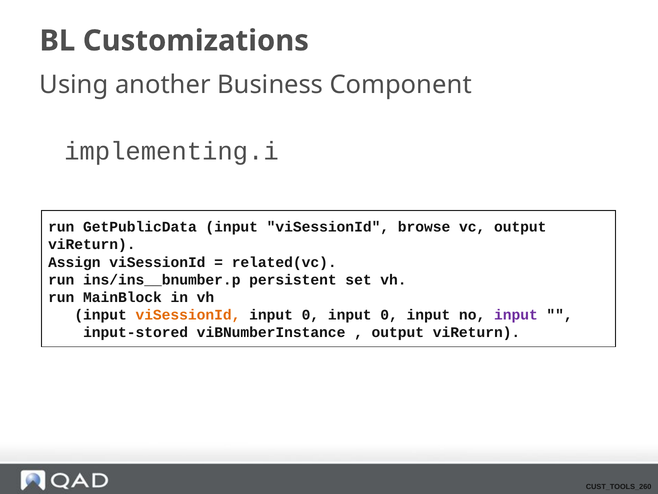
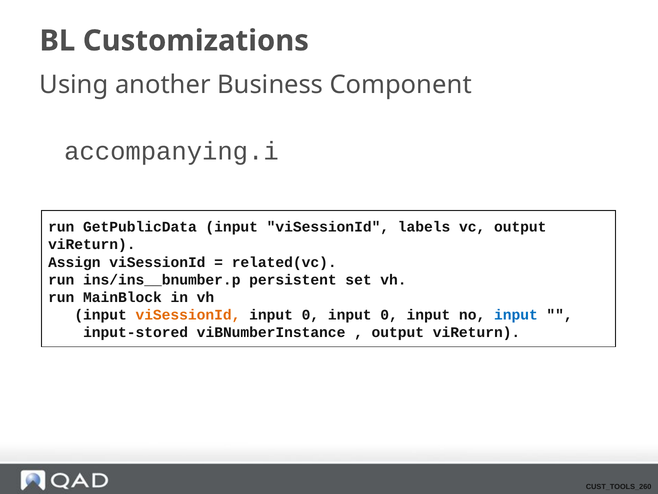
implementing.i: implementing.i -> accompanying.i
browse: browse -> labels
input at (516, 315) colour: purple -> blue
